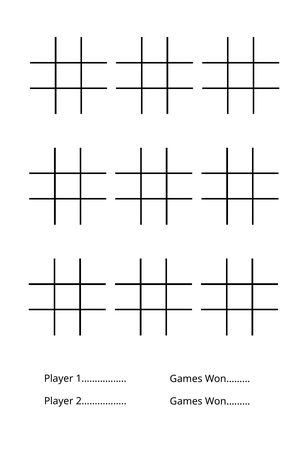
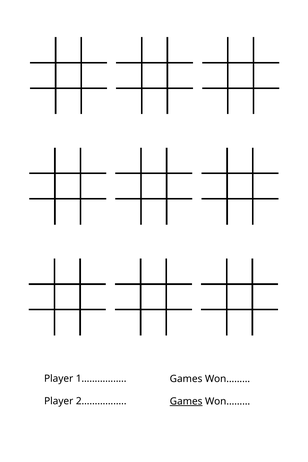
Games at (186, 401) underline: none -> present
